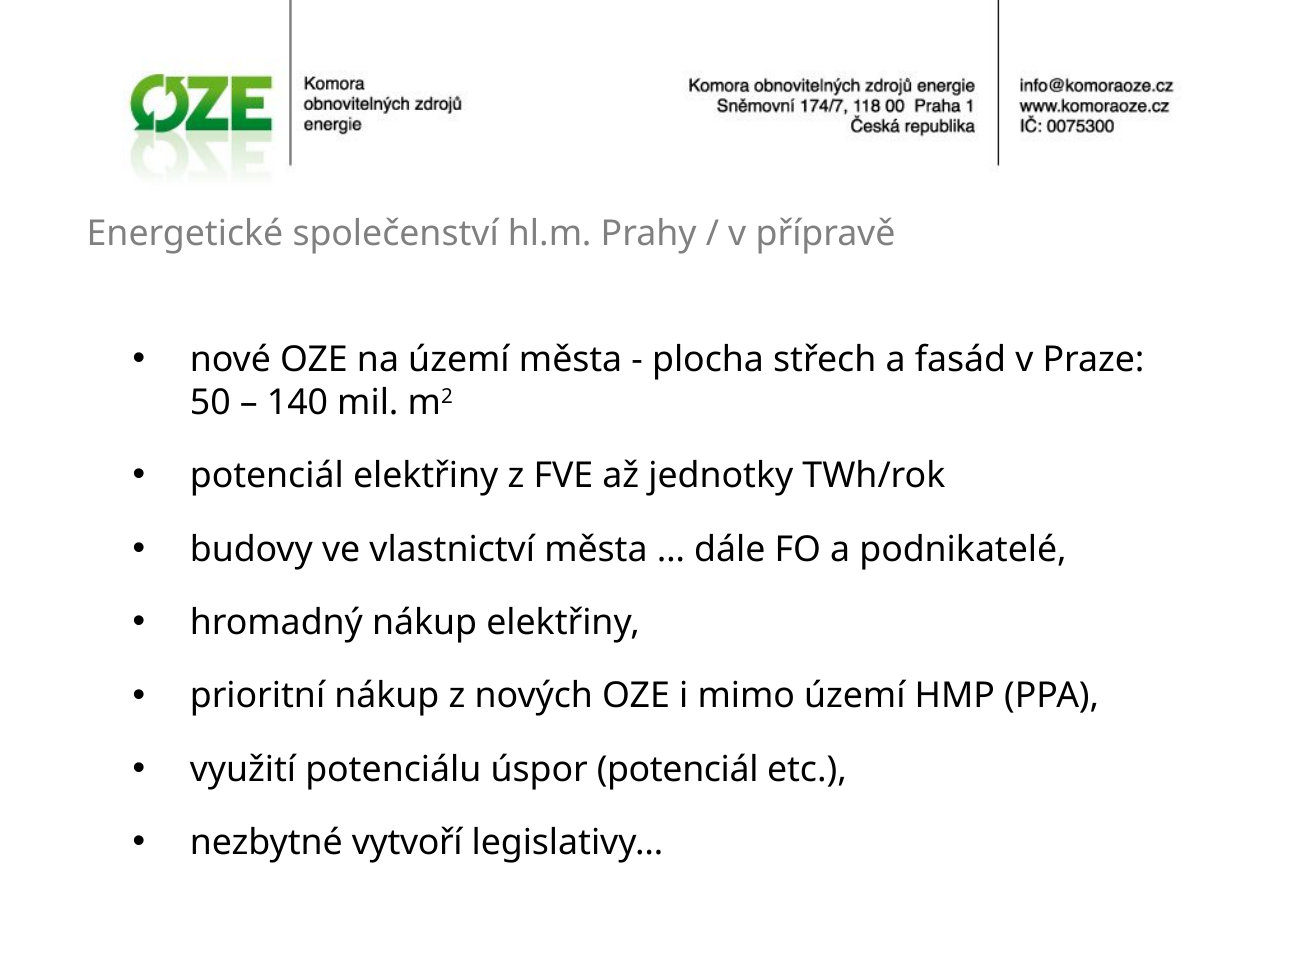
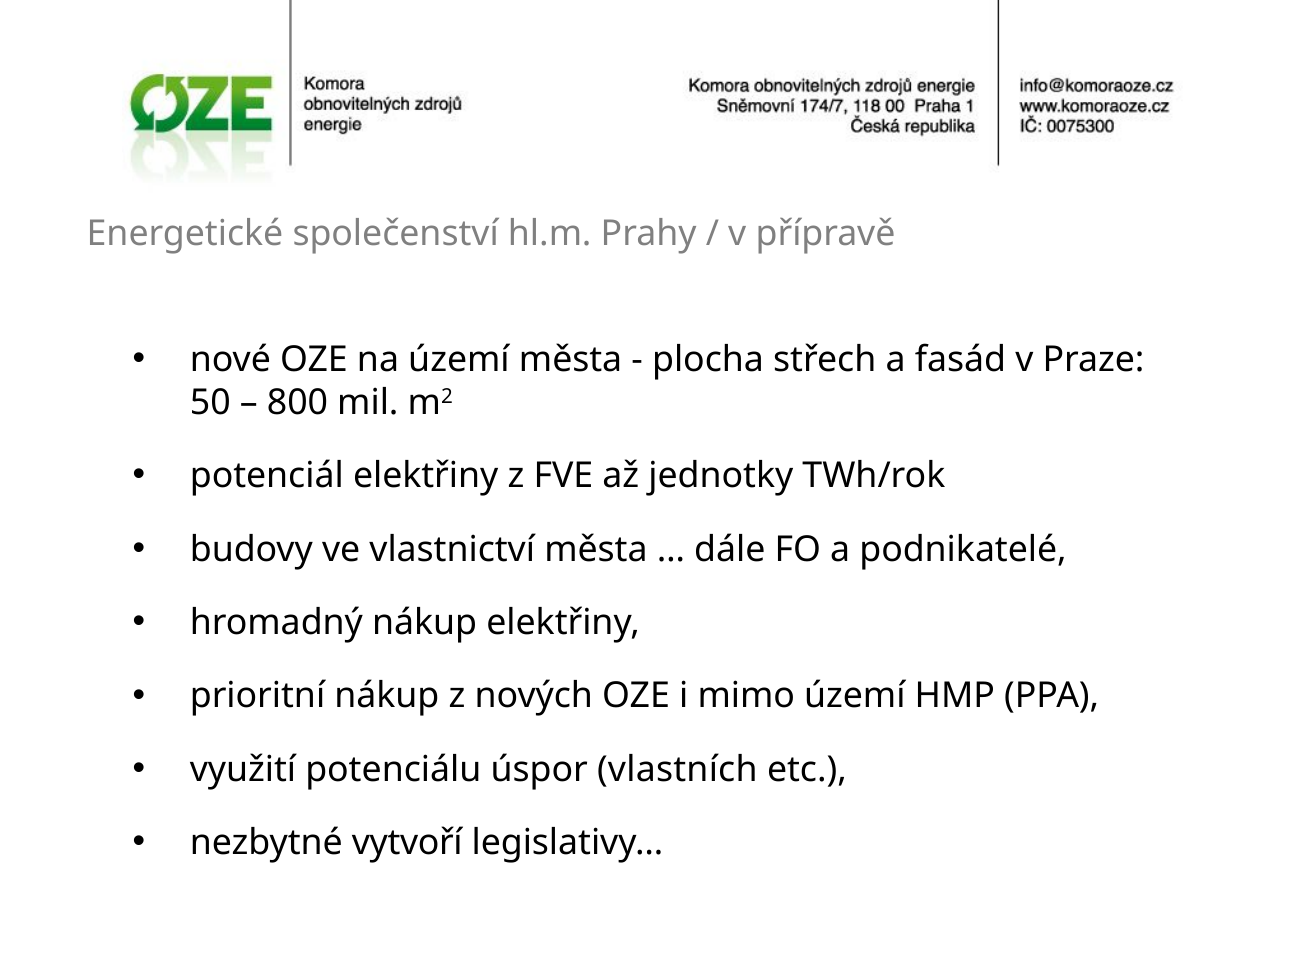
140: 140 -> 800
úspor potenciál: potenciál -> vlastních
